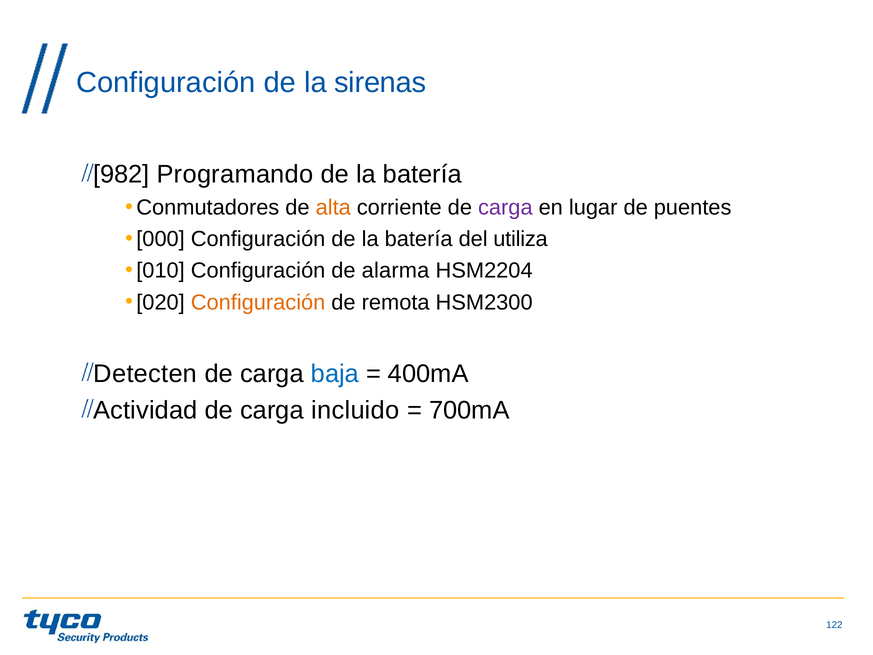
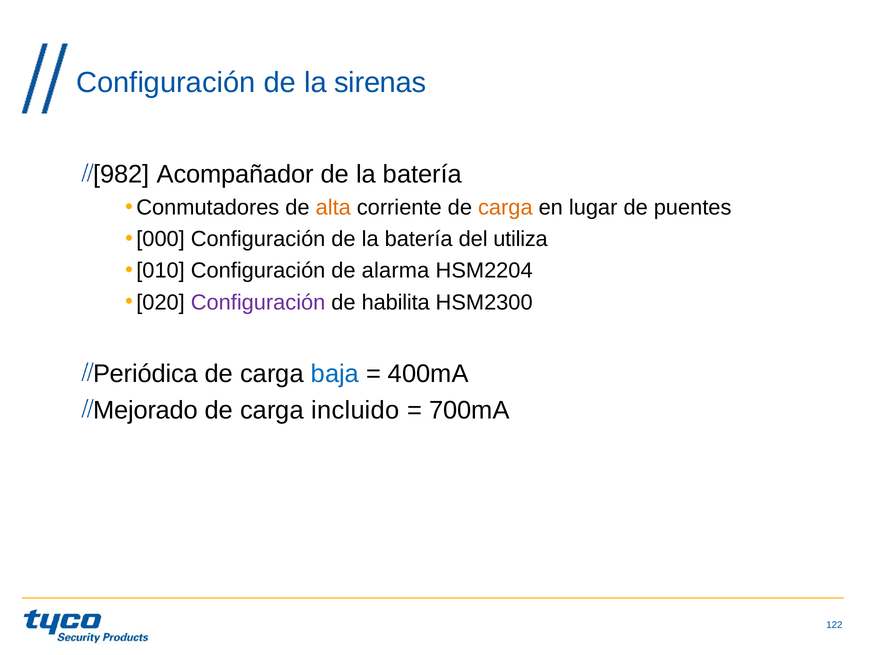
Programando: Programando -> Acompañador
carga at (505, 208) colour: purple -> orange
Configuración at (258, 302) colour: orange -> purple
remota: remota -> habilita
Detecten: Detecten -> Periódica
Actividad: Actividad -> Mejorado
